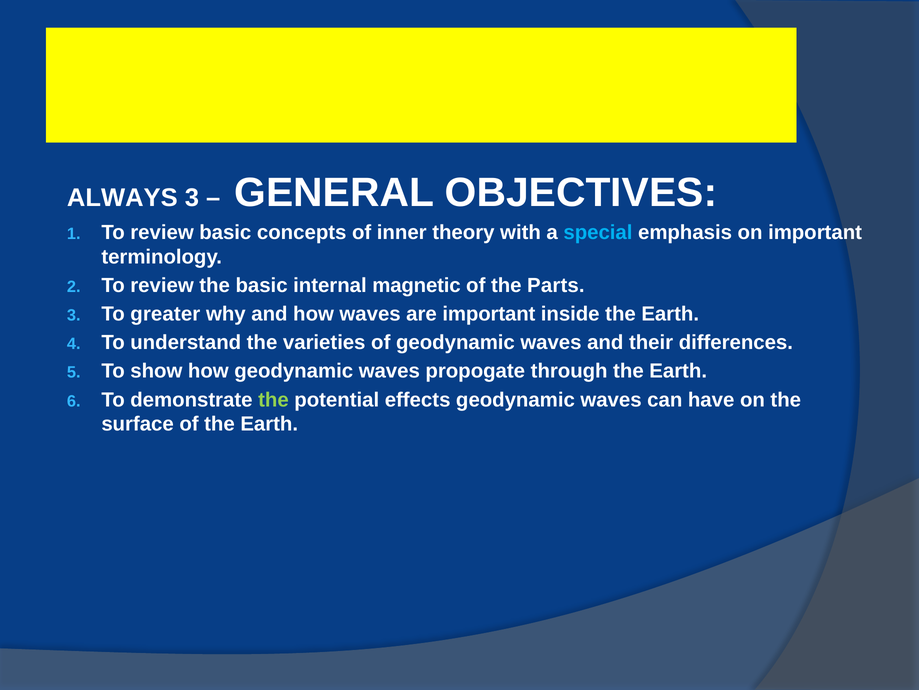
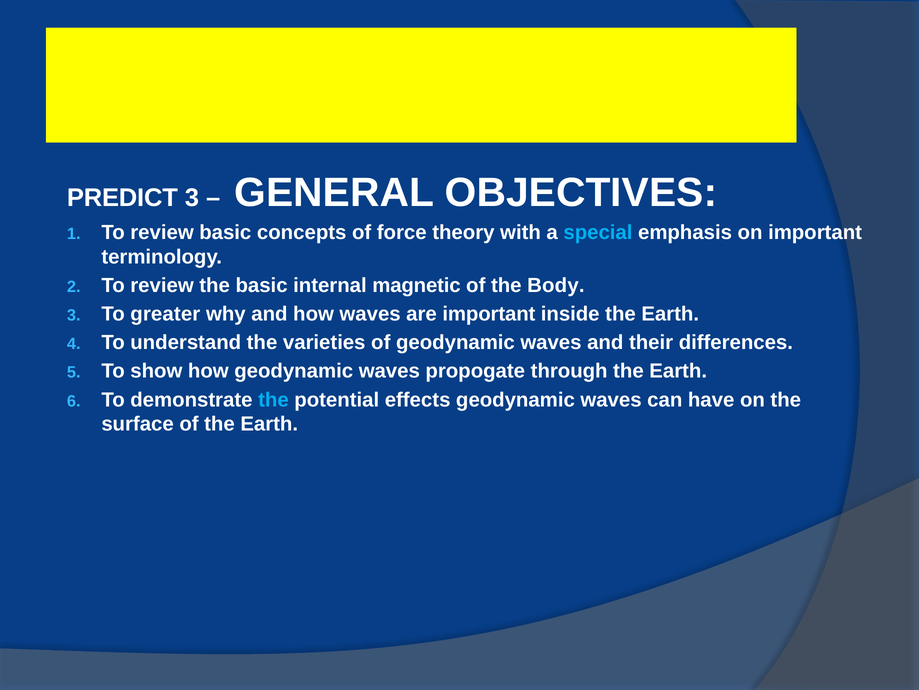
ALWAYS: ALWAYS -> PREDICT
inner: inner -> force
Parts: Parts -> Body
the at (273, 399) colour: light green -> light blue
